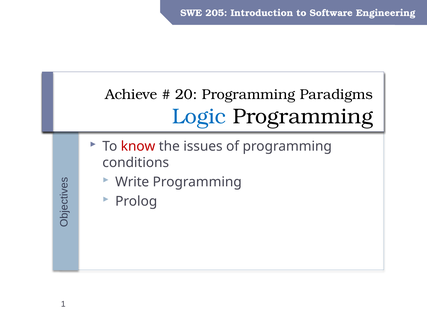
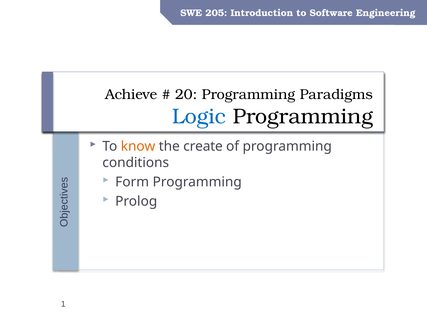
know colour: red -> orange
issues: issues -> create
Write: Write -> Form
